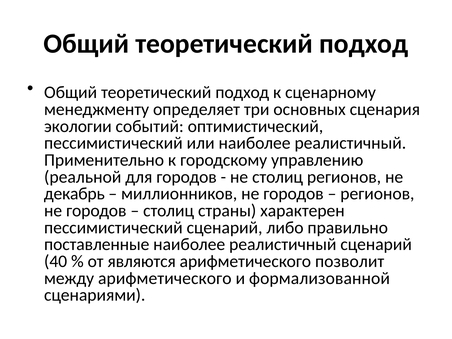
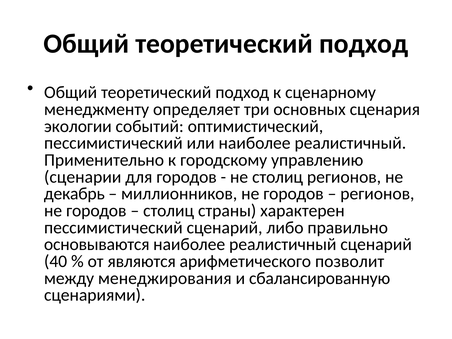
реальной: реальной -> сценарии
поставленные: поставленные -> основываются
между арифметического: арифметического -> менеджирования
формализованной: формализованной -> сбалансированную
